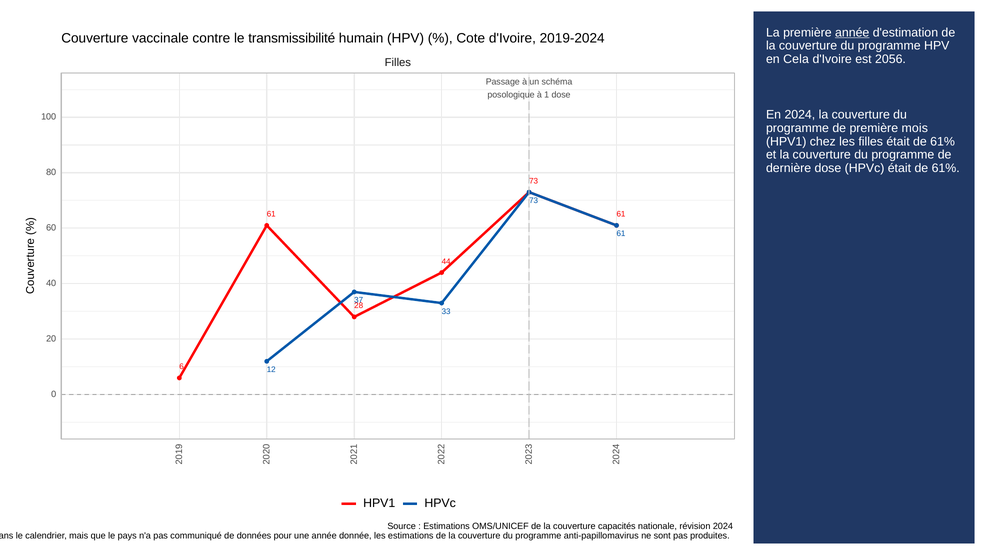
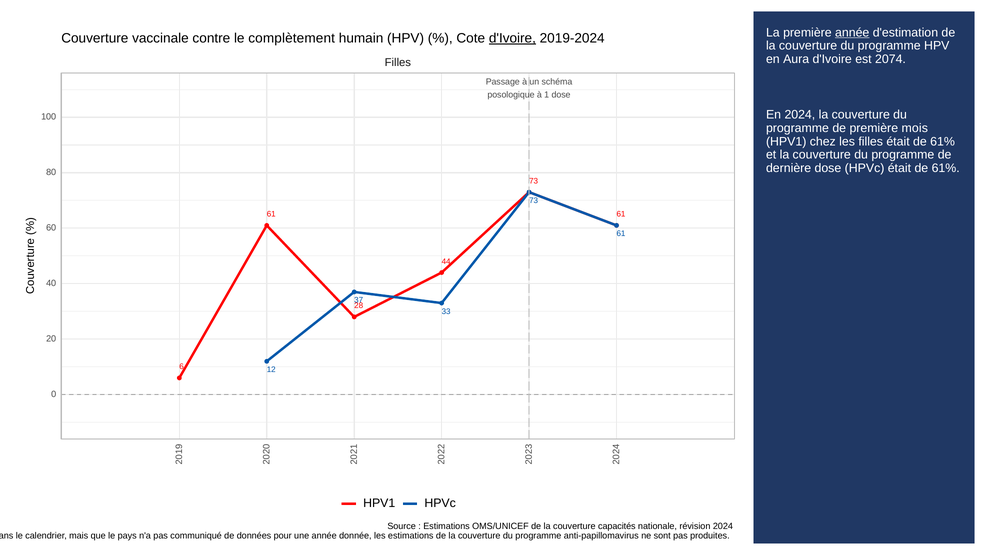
transmissibilité: transmissibilité -> complètement
d'Ivoire at (512, 38) underline: none -> present
Cela: Cela -> Aura
2056: 2056 -> 2074
